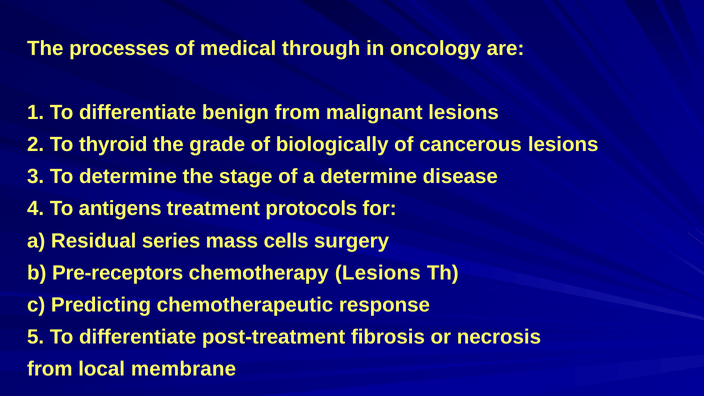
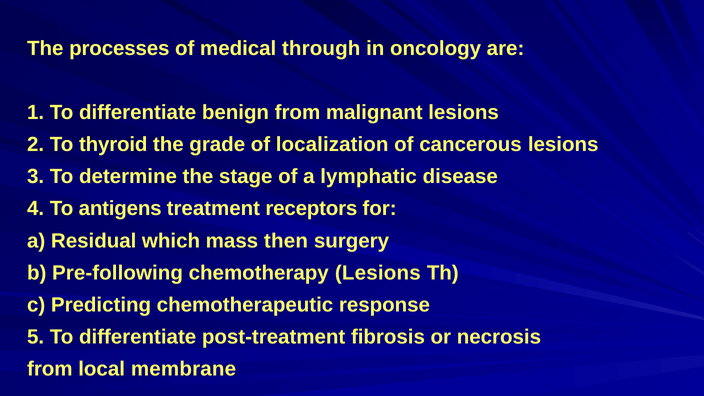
biologically: biologically -> localization
a determine: determine -> lymphatic
protocols: protocols -> receptors
series: series -> which
cells: cells -> then
Pre-receptors: Pre-receptors -> Pre-following
